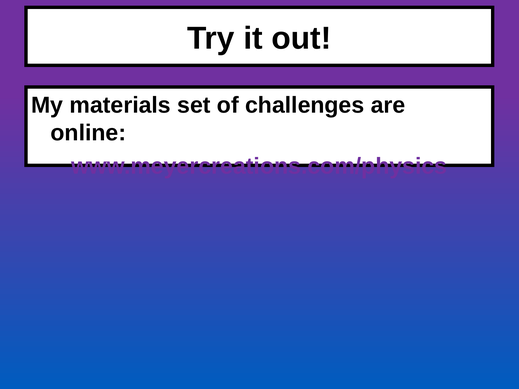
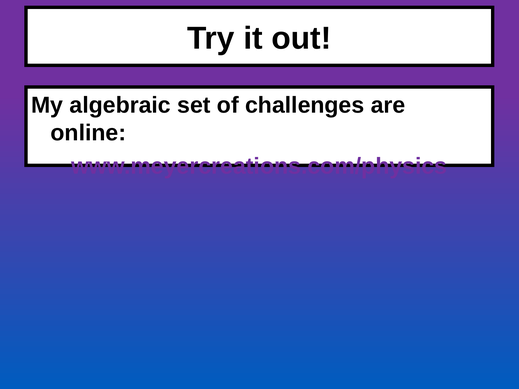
materials: materials -> algebraic
